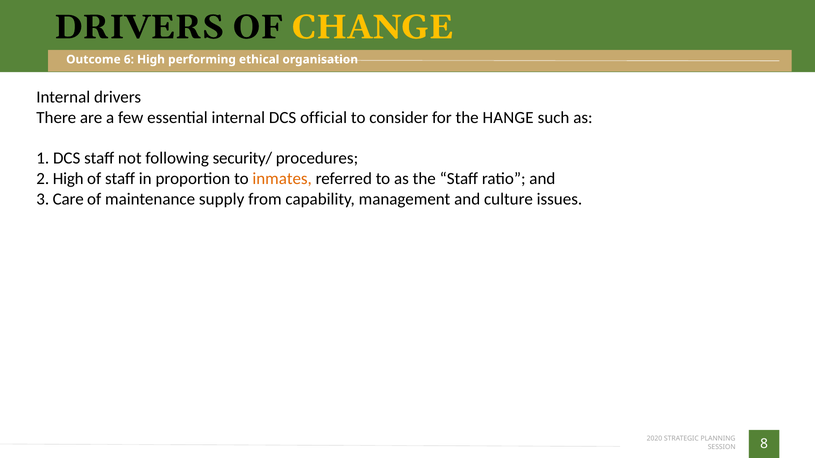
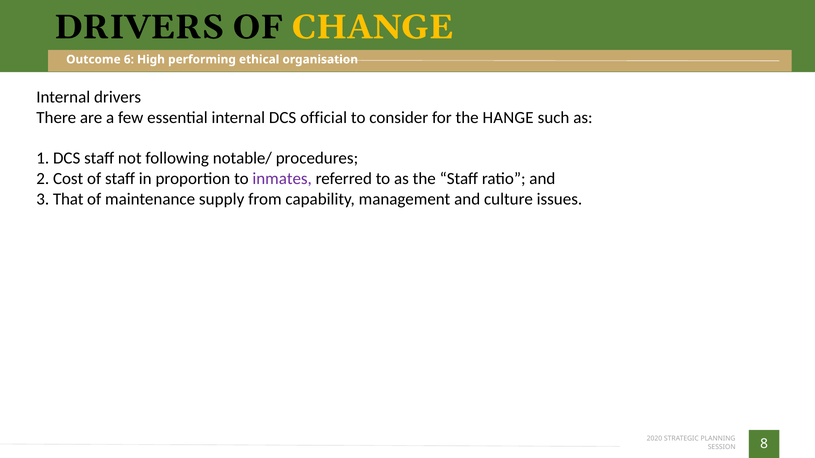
security/: security/ -> notable/
2 High: High -> Cost
inmates colour: orange -> purple
Care: Care -> That
